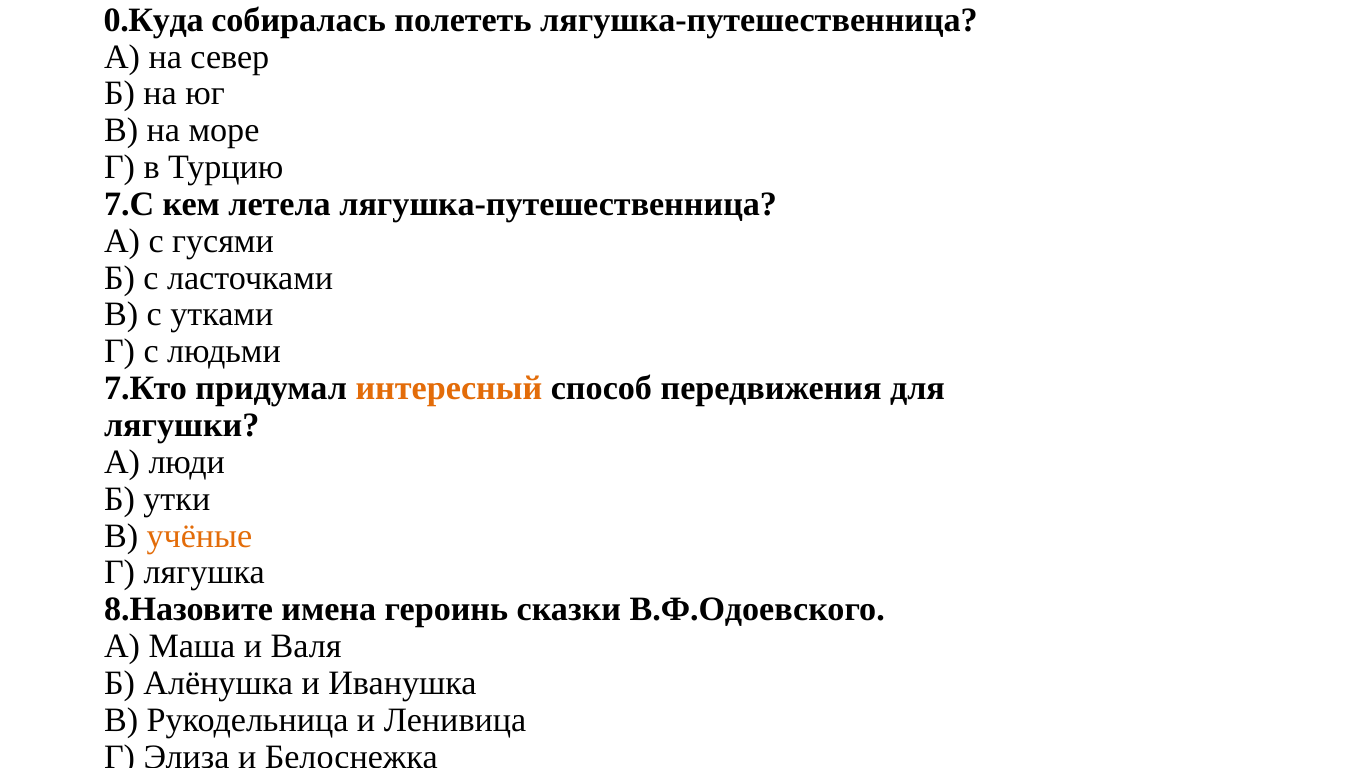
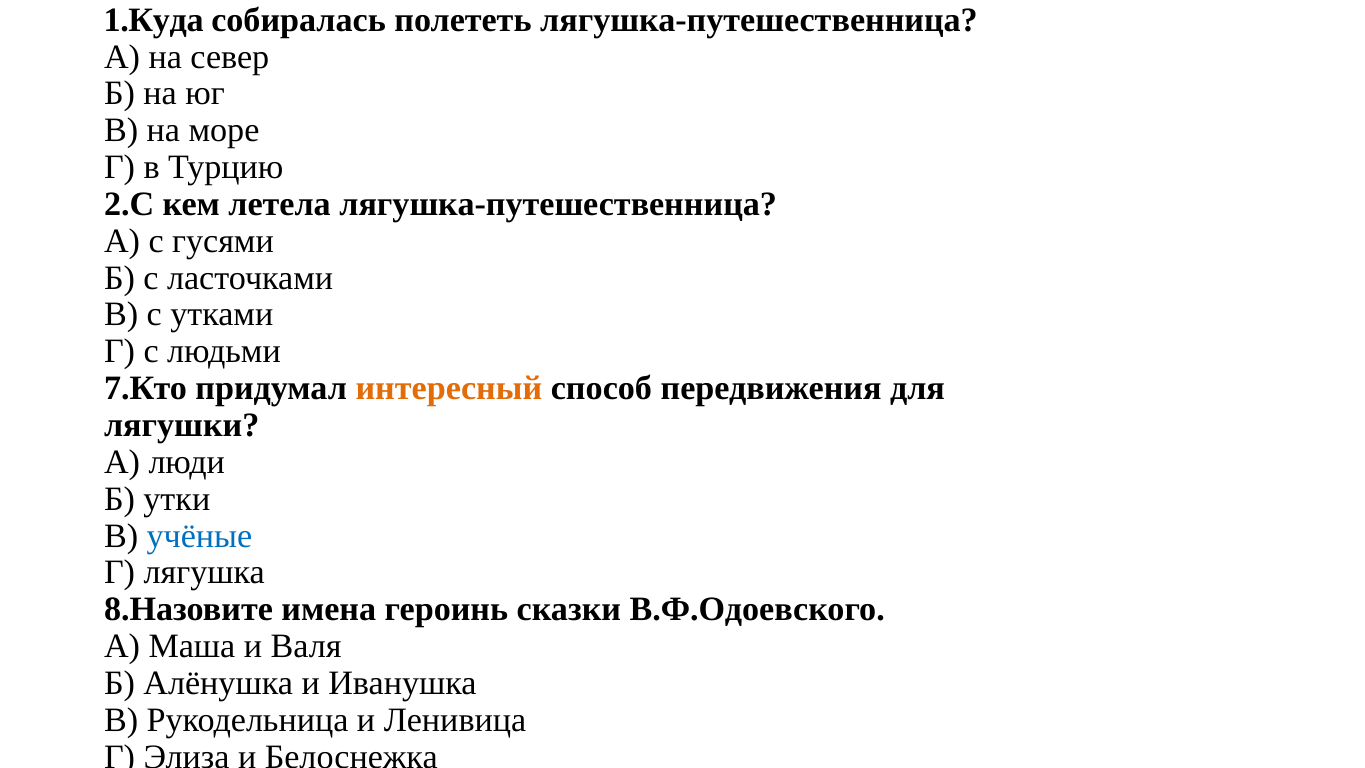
0.Куда: 0.Куда -> 1.Куда
7.С: 7.С -> 2.С
учёные colour: orange -> blue
